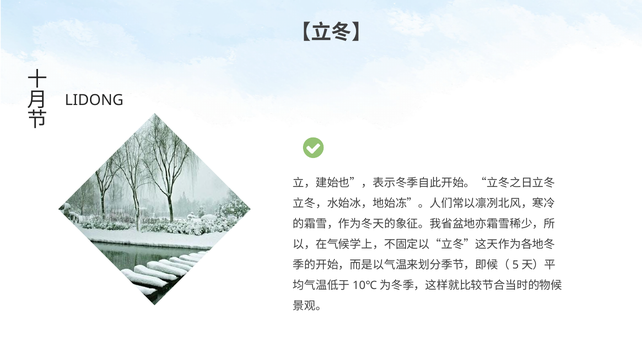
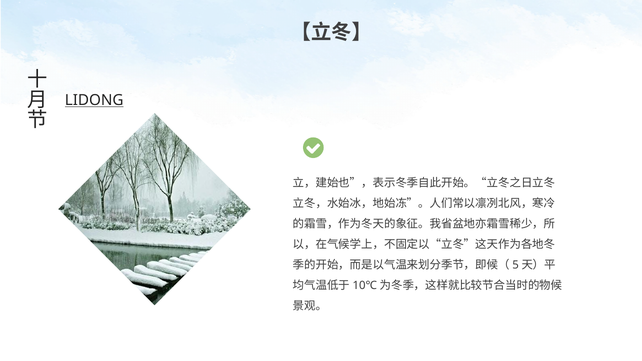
LIDONG underline: none -> present
